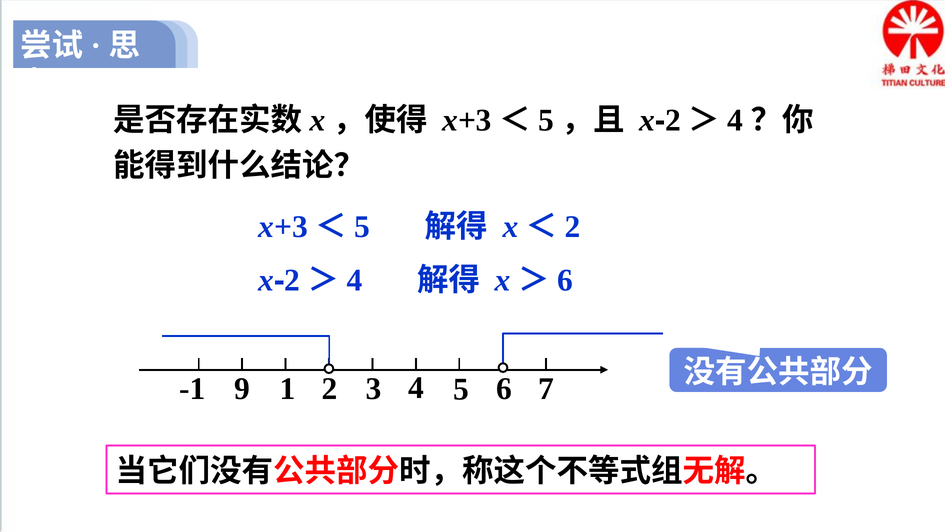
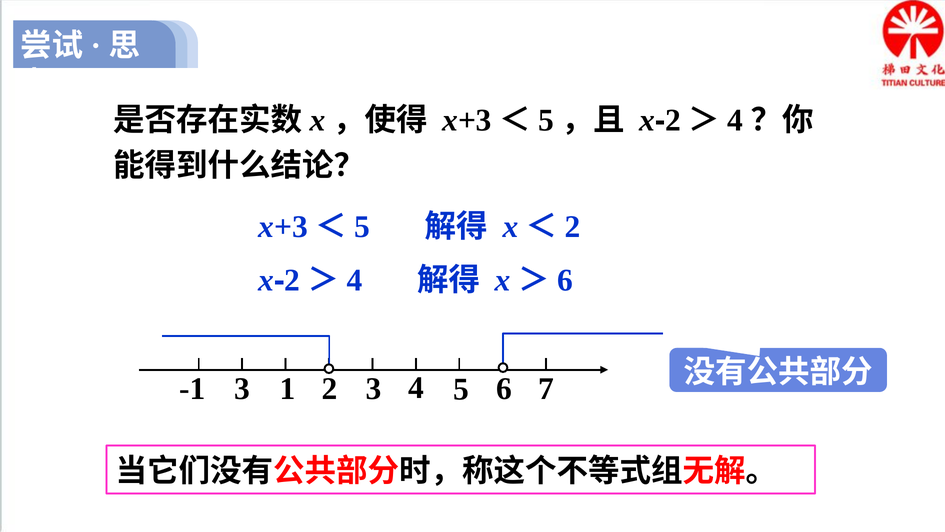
-1 9: 9 -> 3
